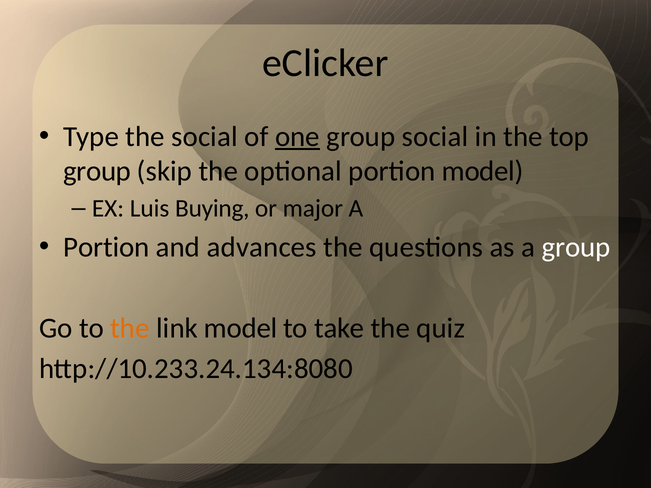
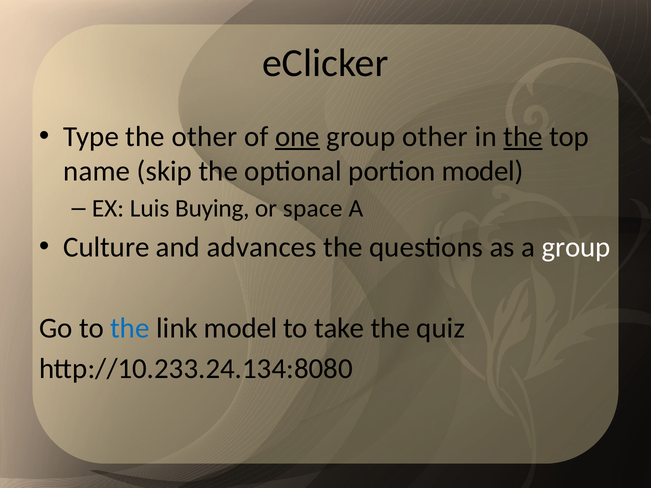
the social: social -> other
group social: social -> other
the at (523, 137) underline: none -> present
group at (97, 171): group -> name
major: major -> space
Portion at (106, 247): Portion -> Culture
the at (130, 328) colour: orange -> blue
